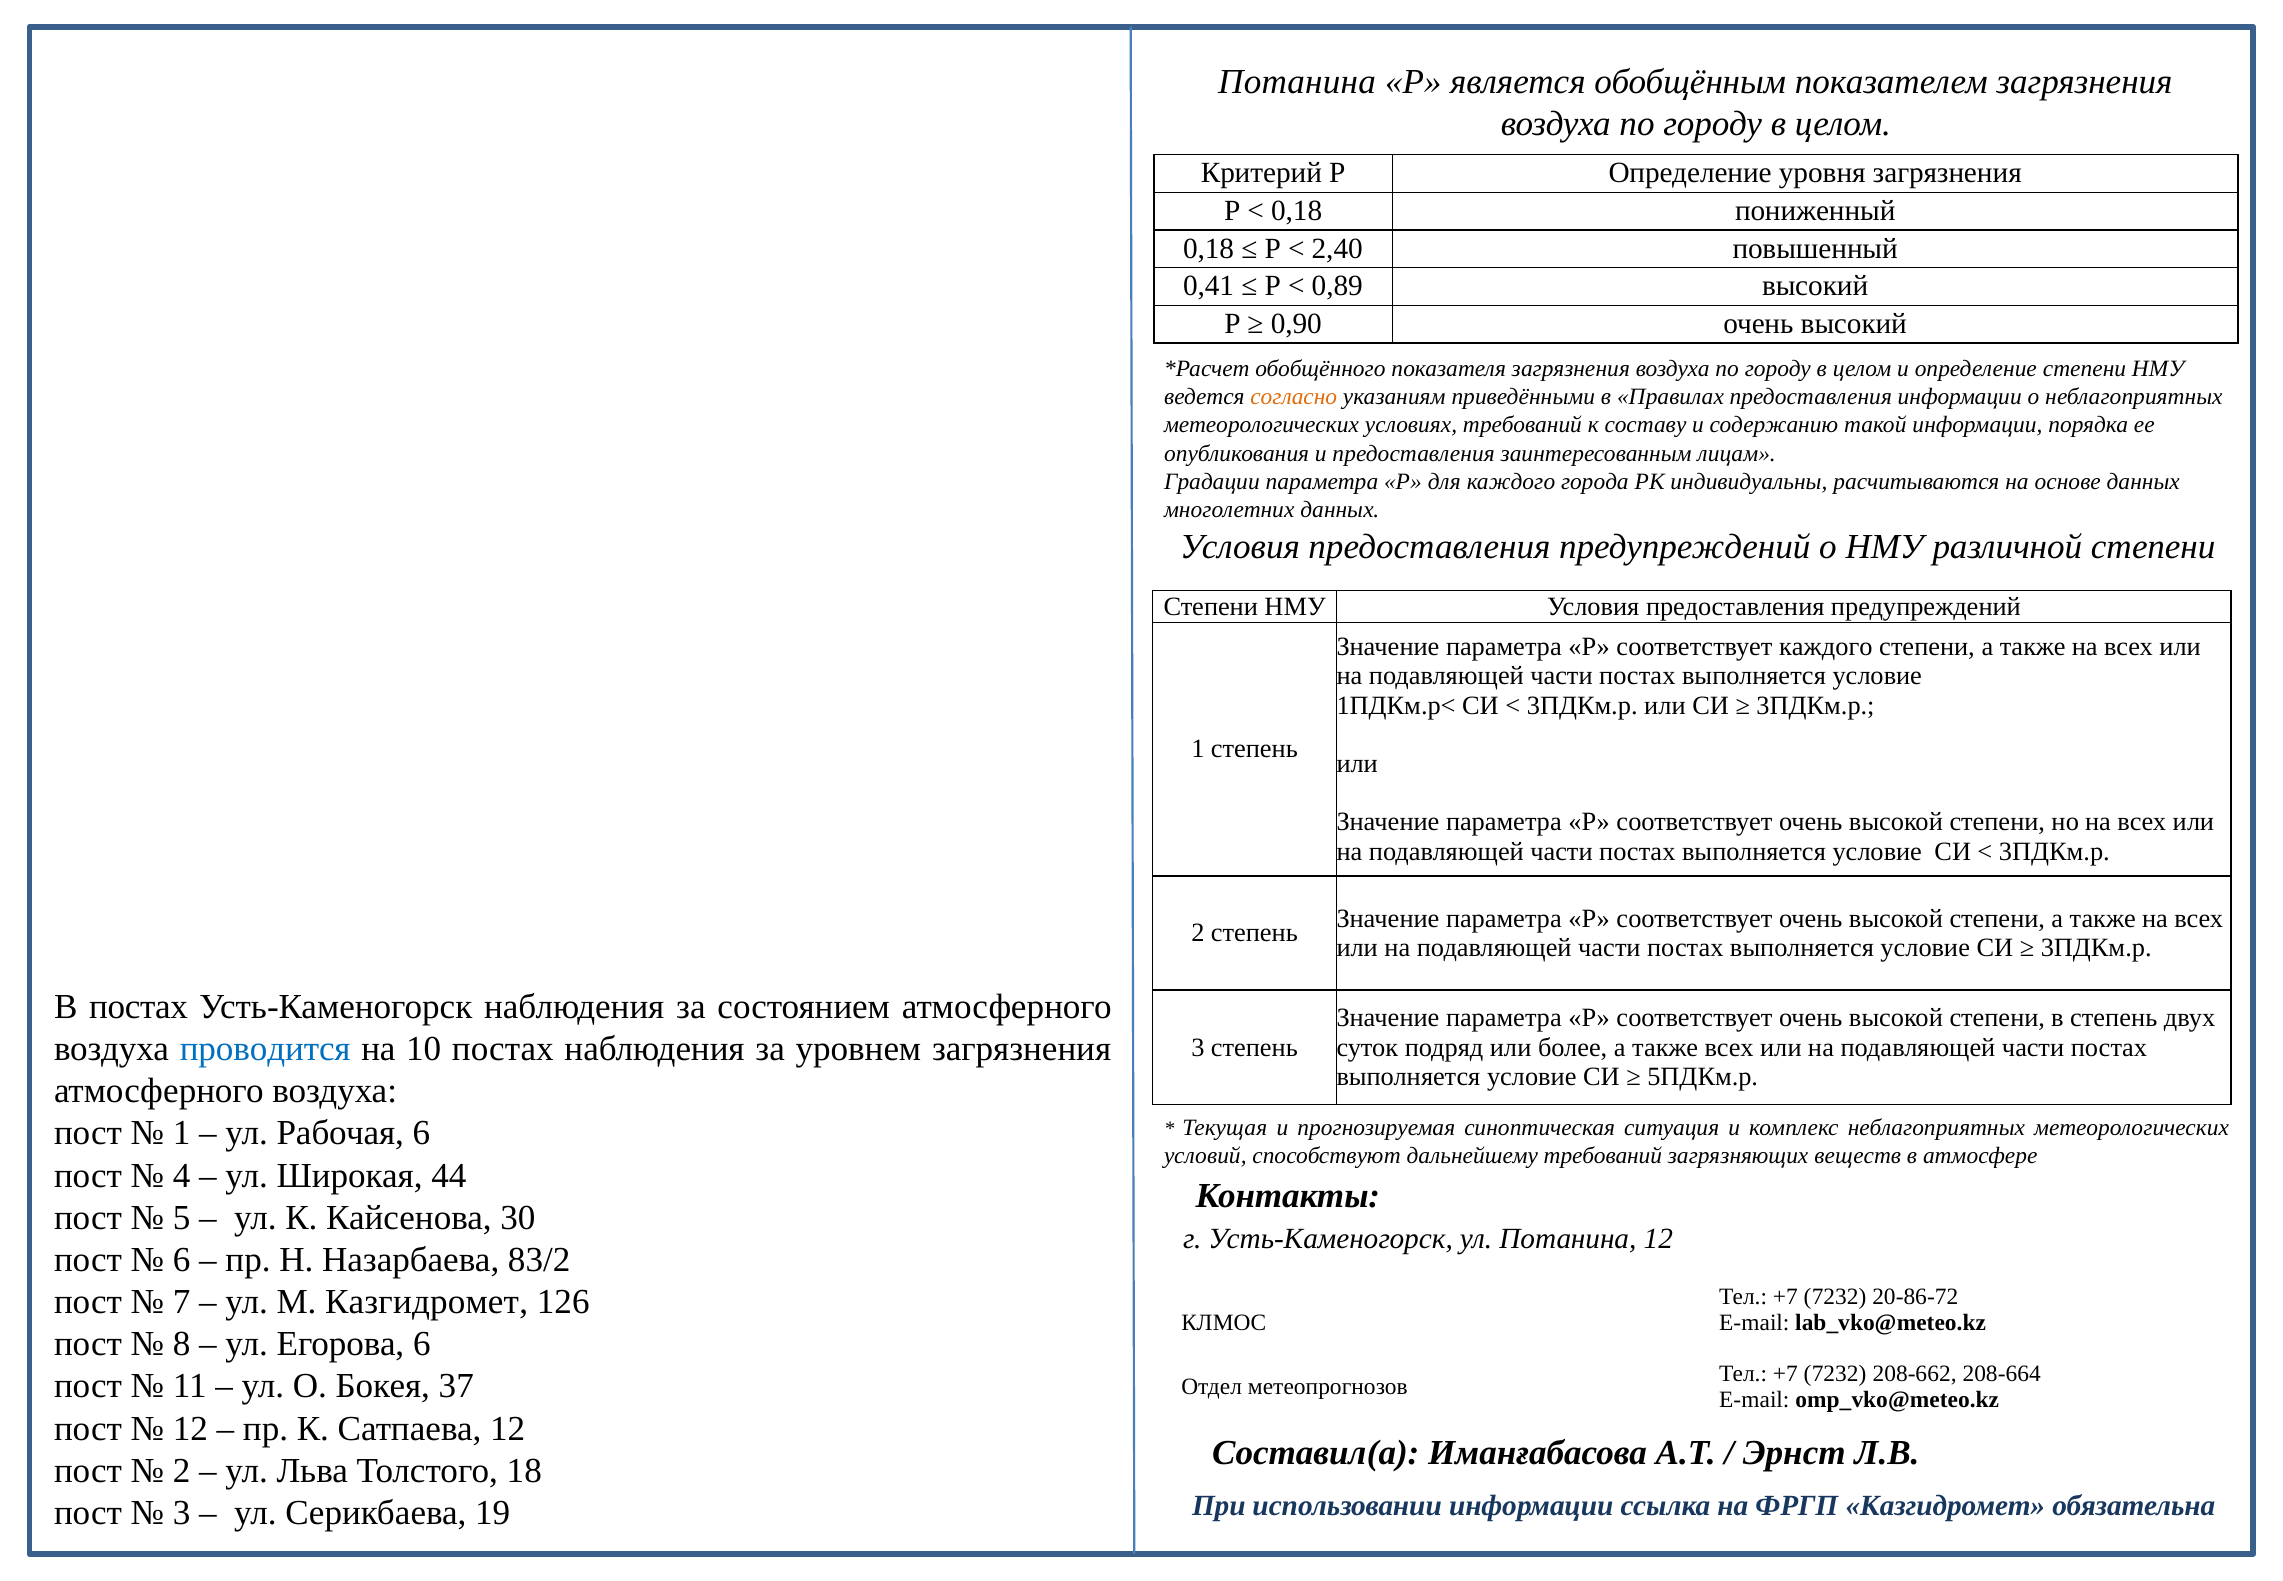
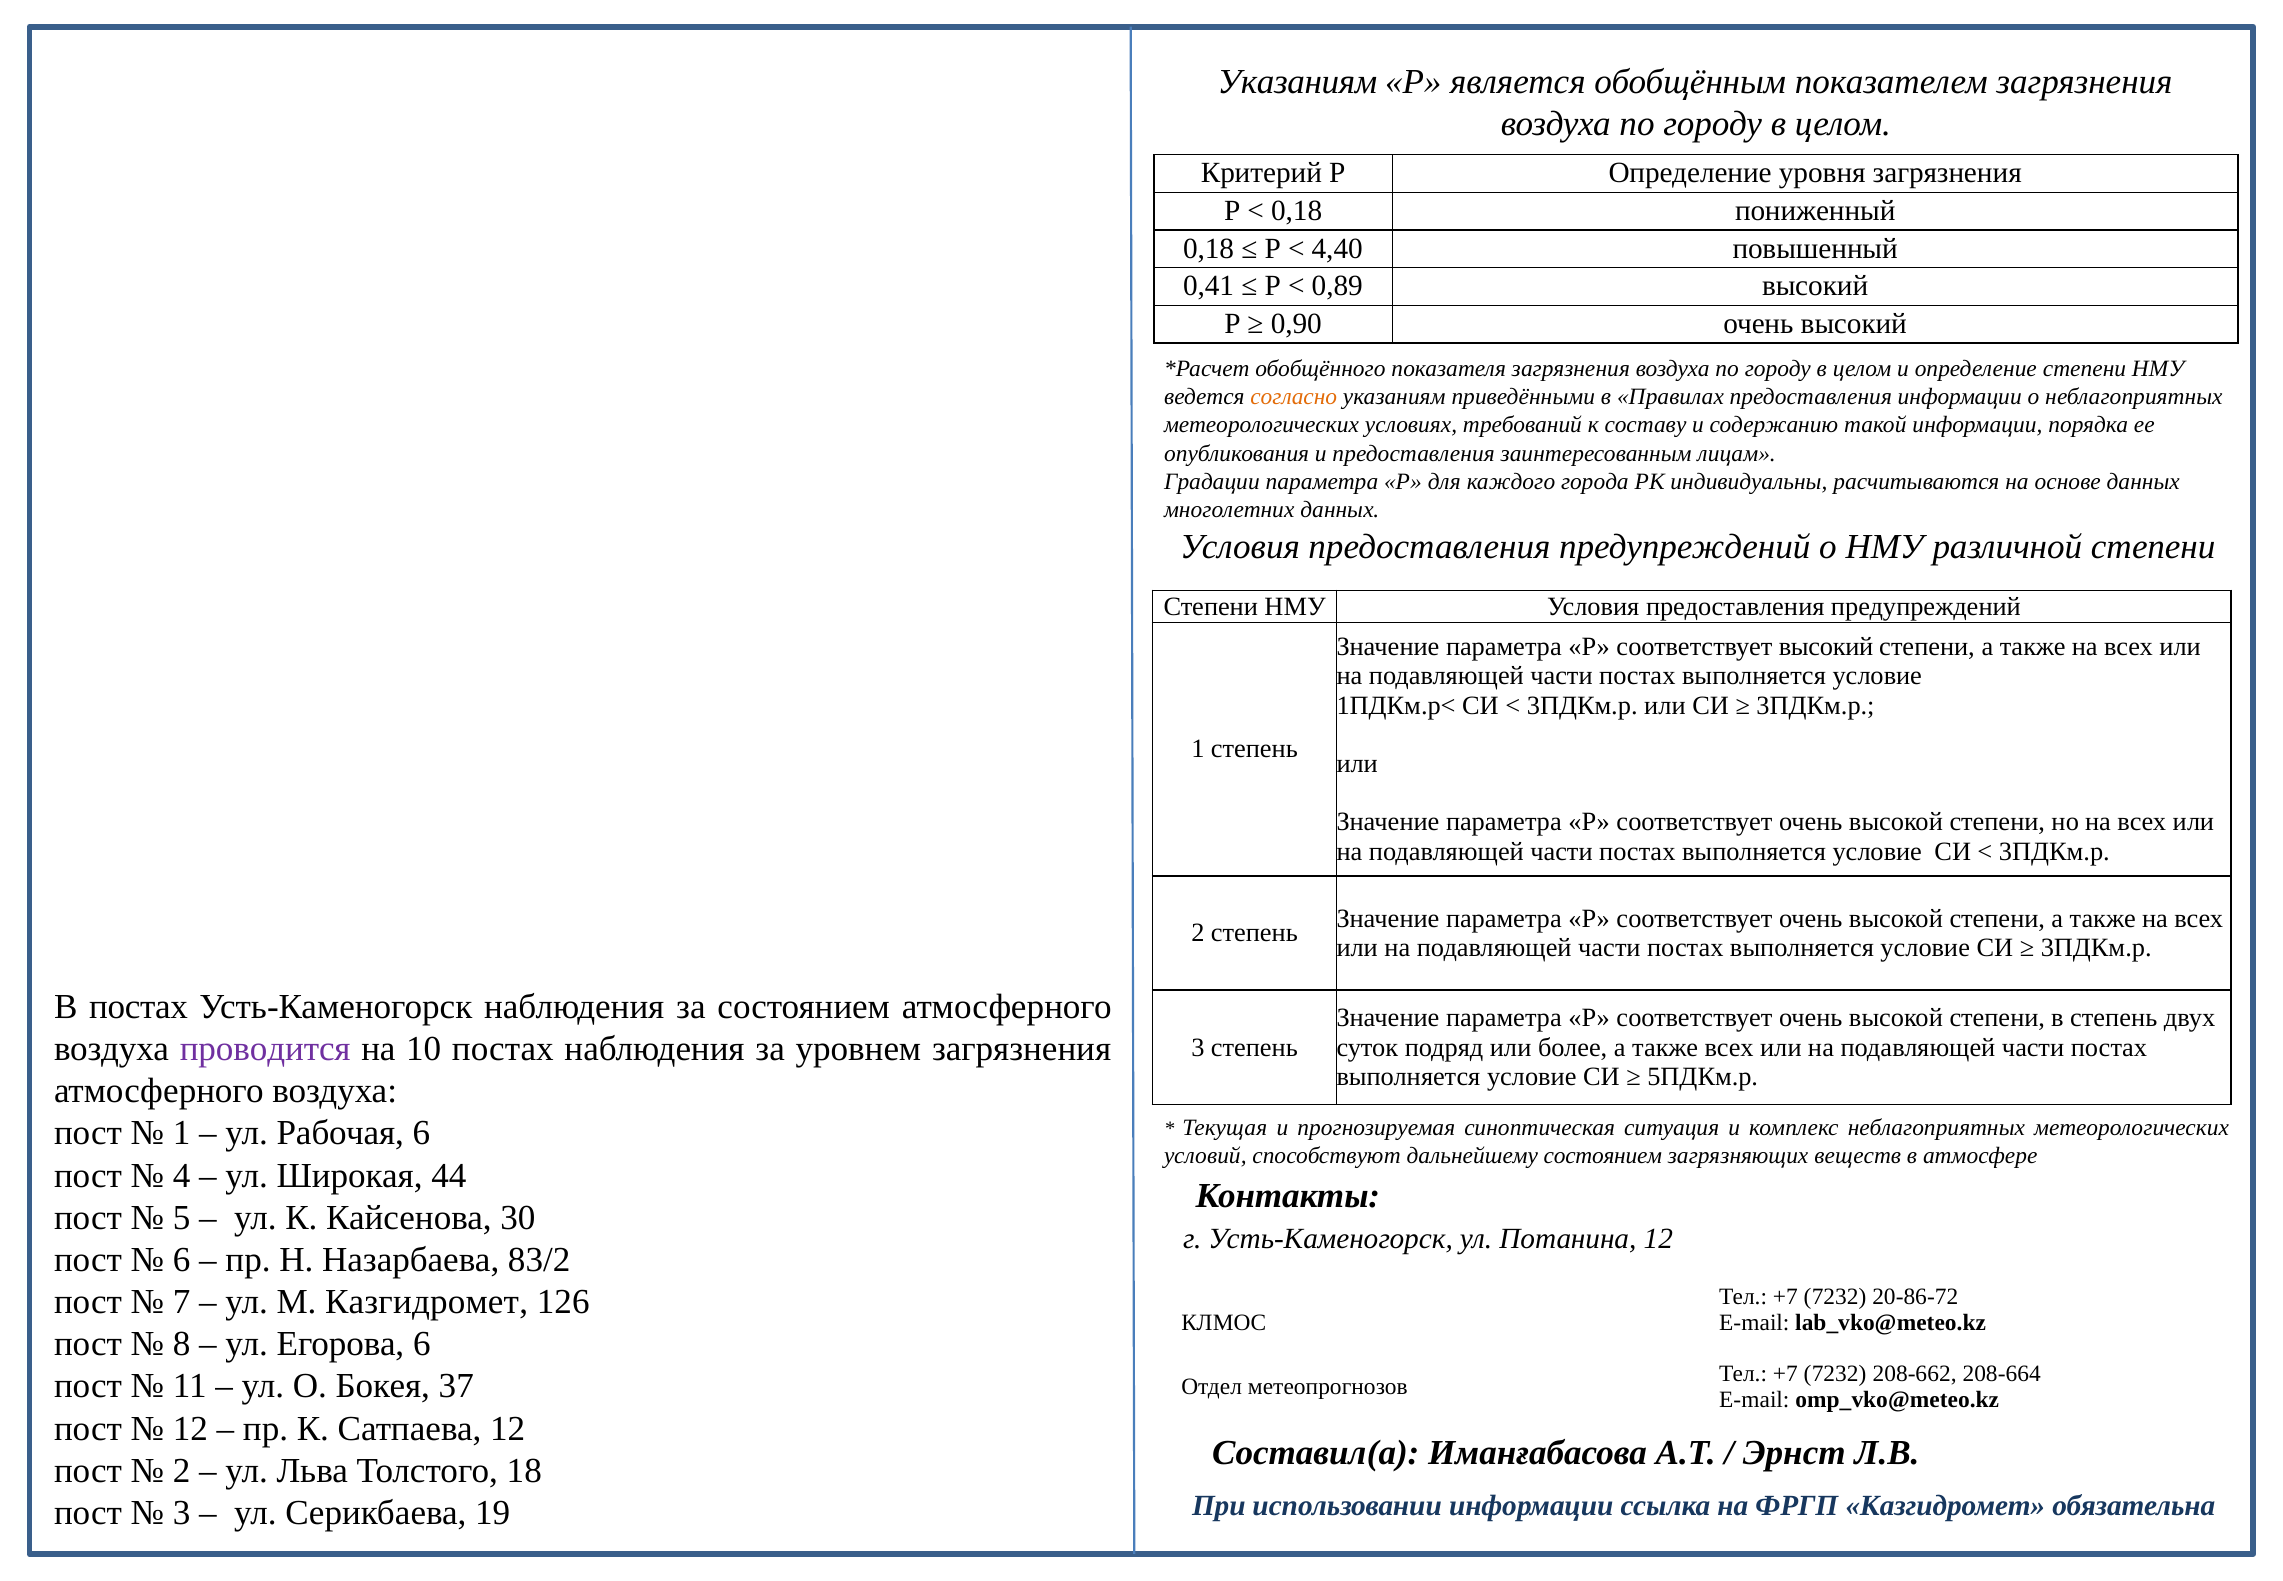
Потанина at (1297, 82): Потанина -> Указаниям
2,40: 2,40 -> 4,40
соответствует каждого: каждого -> высокий
проводится colour: blue -> purple
дальнейшему требований: требований -> состоянием
